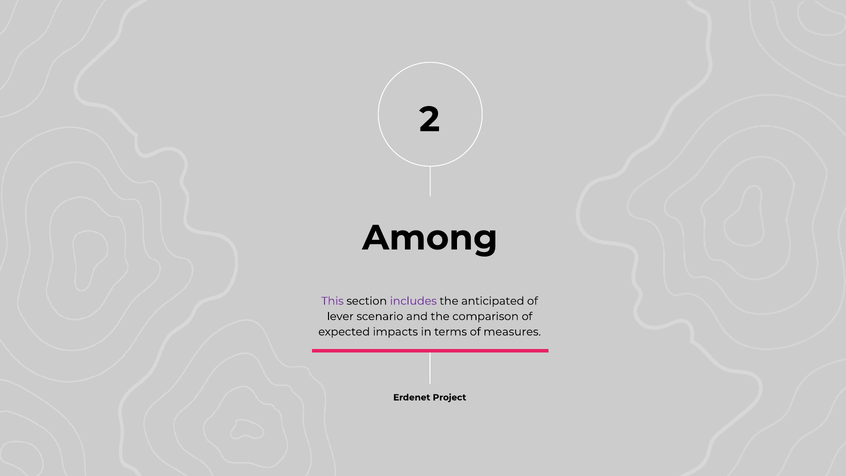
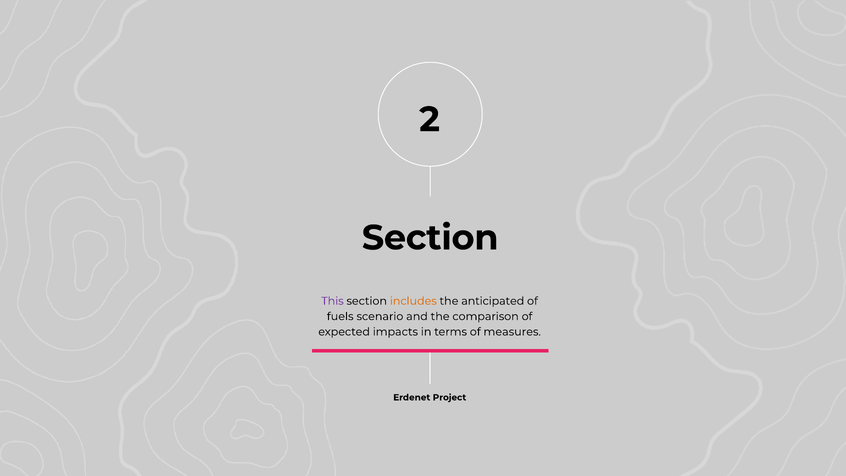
Among at (430, 238): Among -> Section
includes colour: purple -> orange
lever: lever -> fuels
